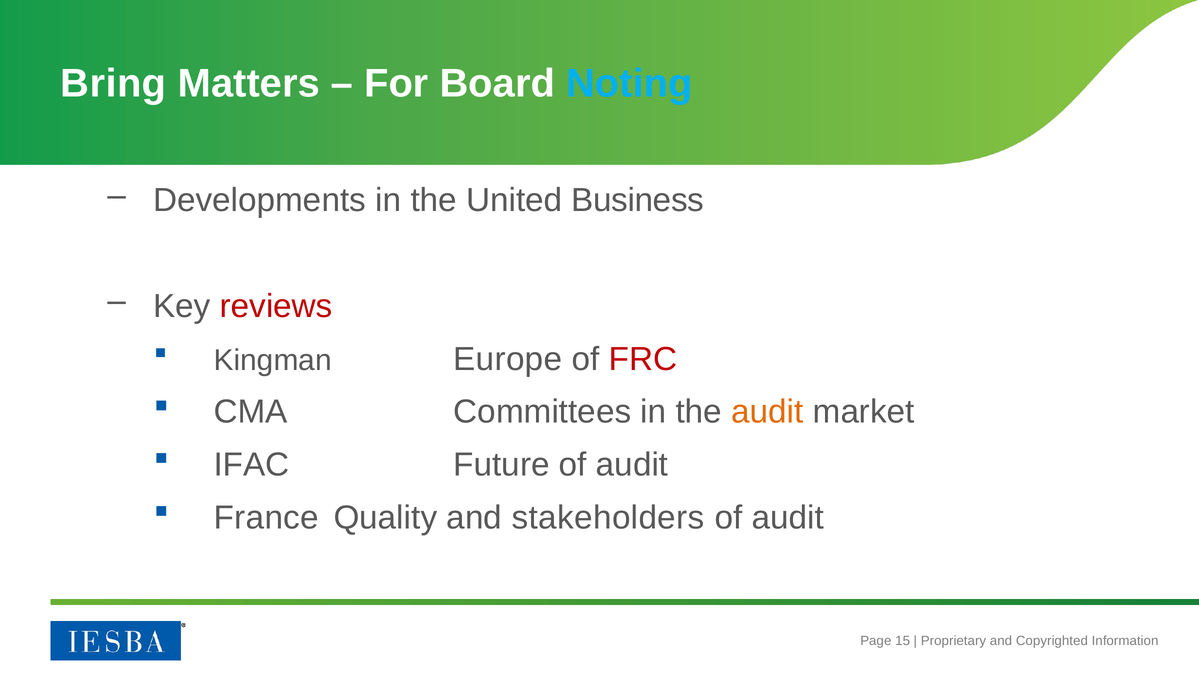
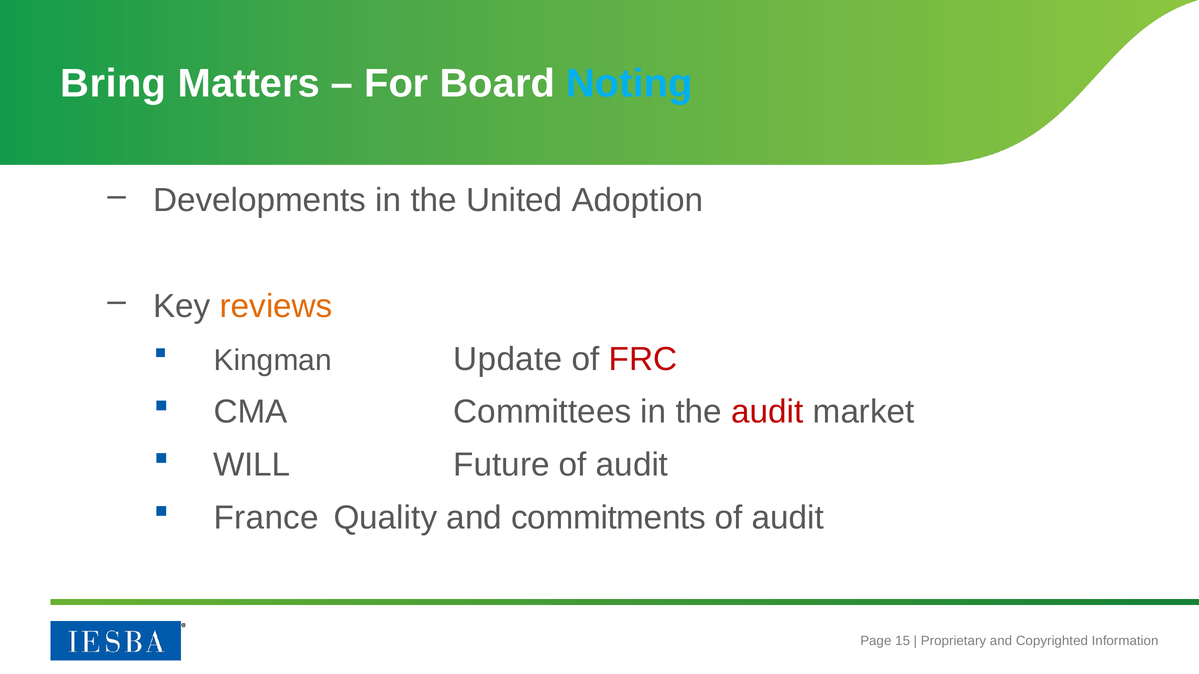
Business: Business -> Adoption
reviews colour: red -> orange
Europe: Europe -> Update
audit at (767, 412) colour: orange -> red
IFAC: IFAC -> WILL
stakeholders: stakeholders -> commitments
